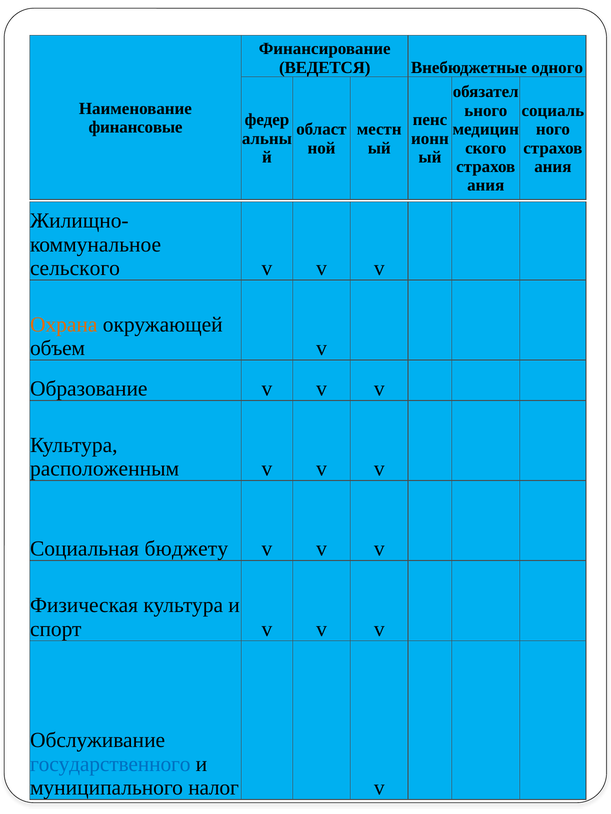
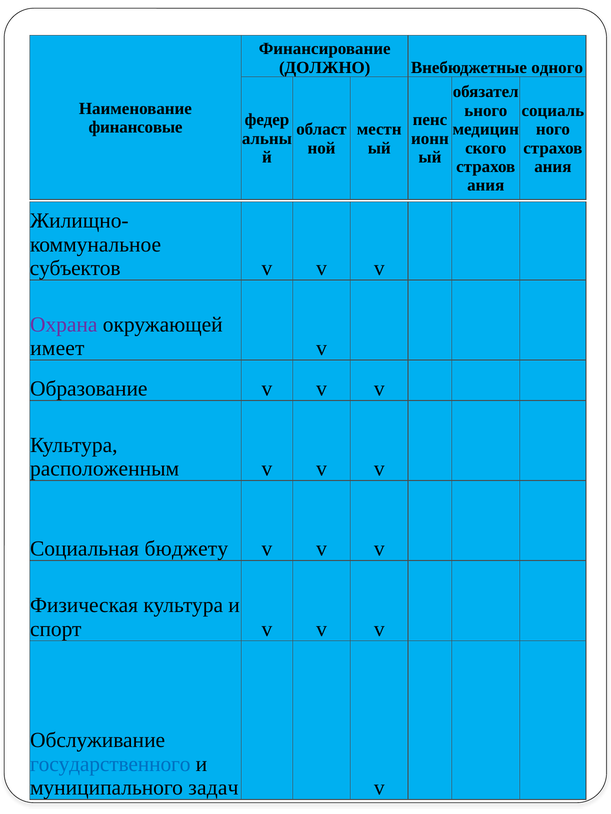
ВЕДЕТСЯ: ВЕДЕТСЯ -> ДОЛЖНО
сельского: сельского -> субъектов
Охрана colour: orange -> purple
объем: объем -> имеет
налог: налог -> задач
